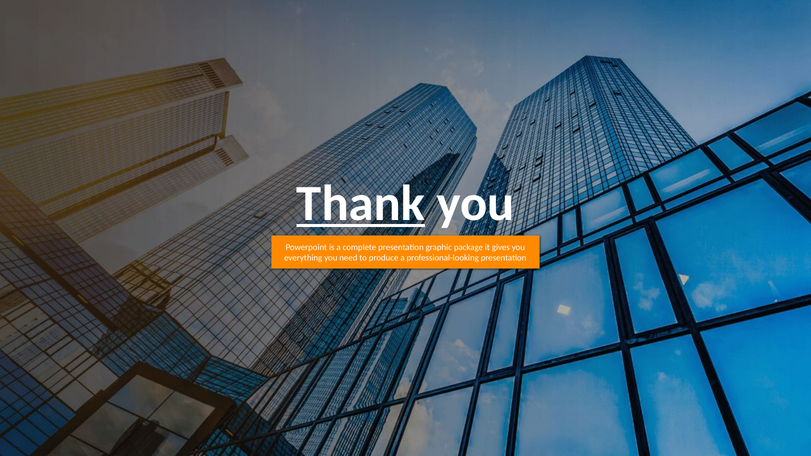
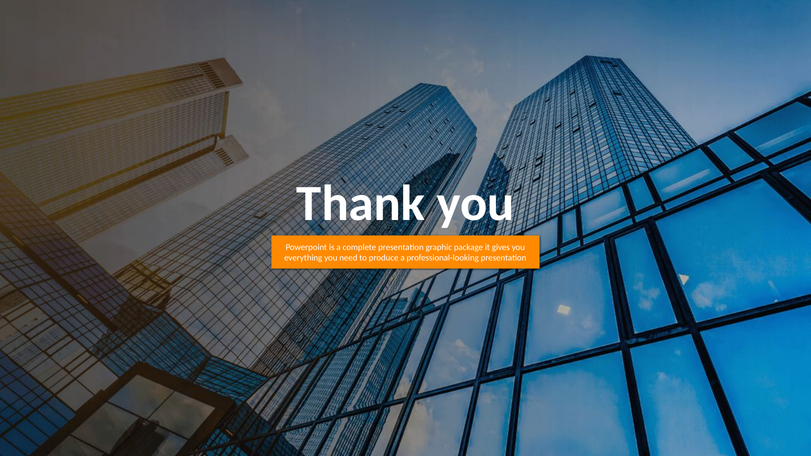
Thank underline: present -> none
